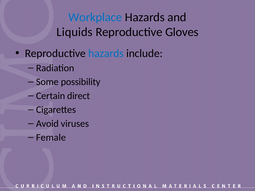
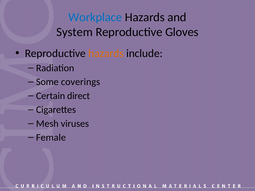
Liquids: Liquids -> System
hazards at (106, 53) colour: blue -> orange
possibility: possibility -> coverings
Avoid: Avoid -> Mesh
